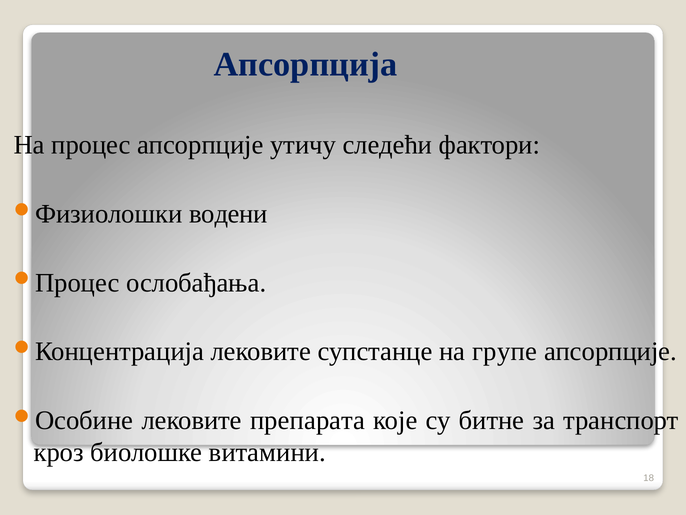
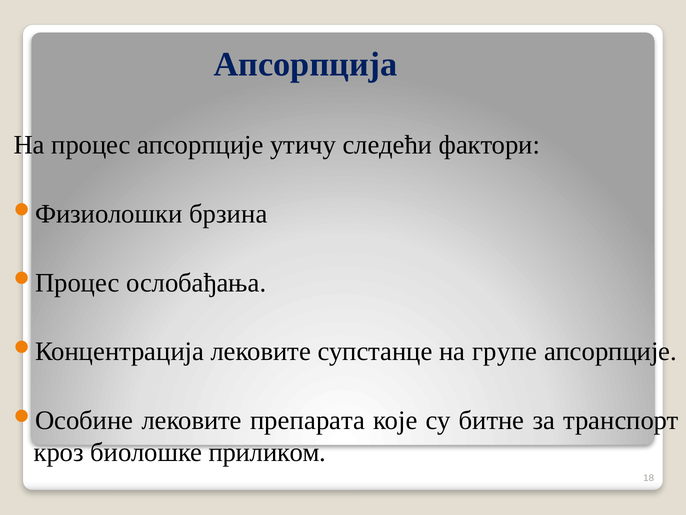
водени: водени -> брзина
витамини: витамини -> приликом
